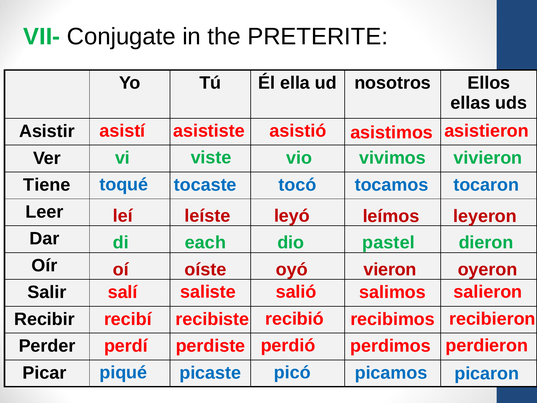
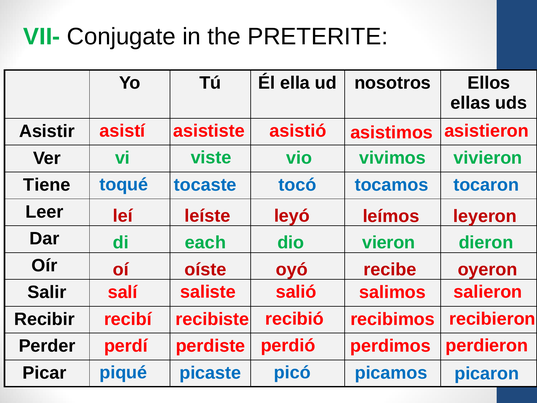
pastel: pastel -> vieron
vieron: vieron -> recibe
